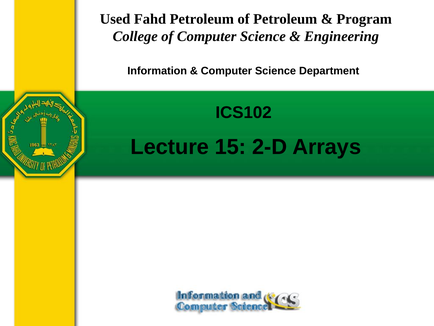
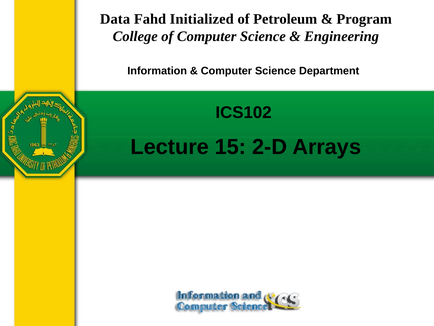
Used: Used -> Data
Fahd Petroleum: Petroleum -> Initialized
